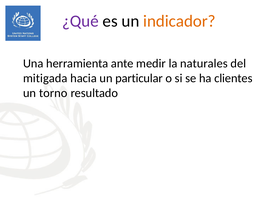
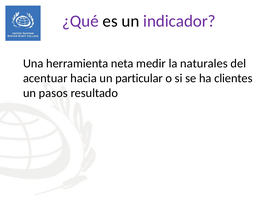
indicador colour: orange -> purple
ante: ante -> neta
mitigada: mitigada -> acentuar
torno: torno -> pasos
